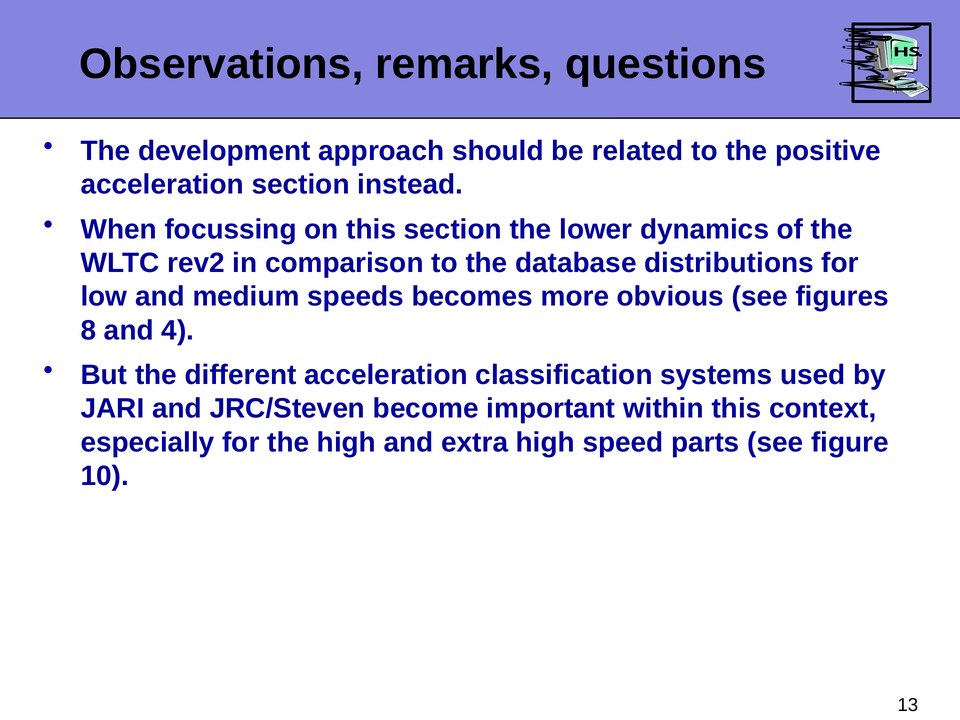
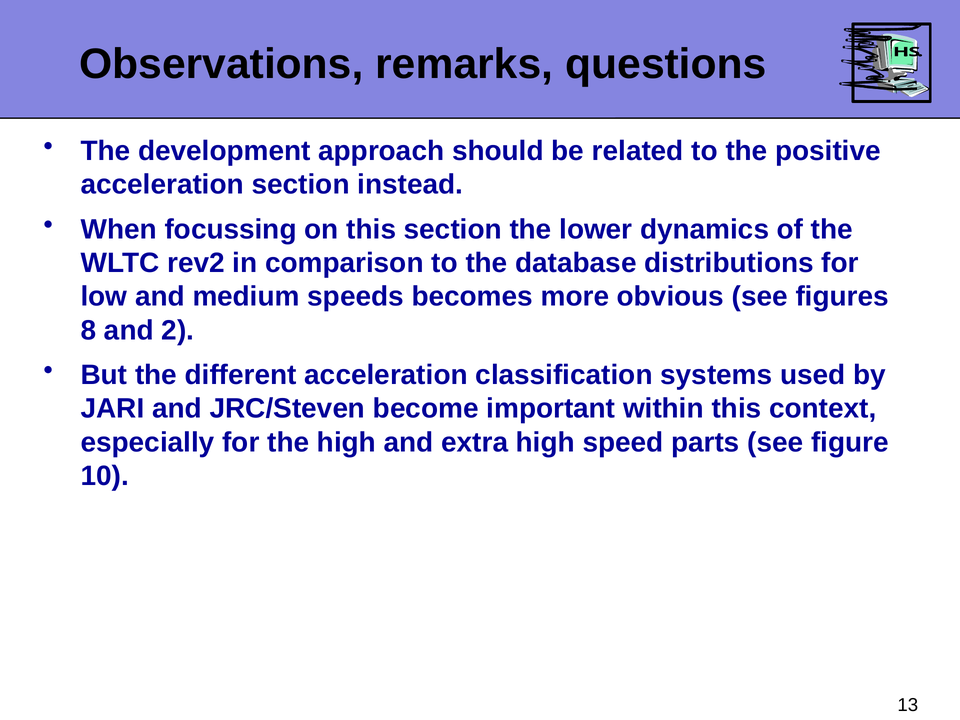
4: 4 -> 2
